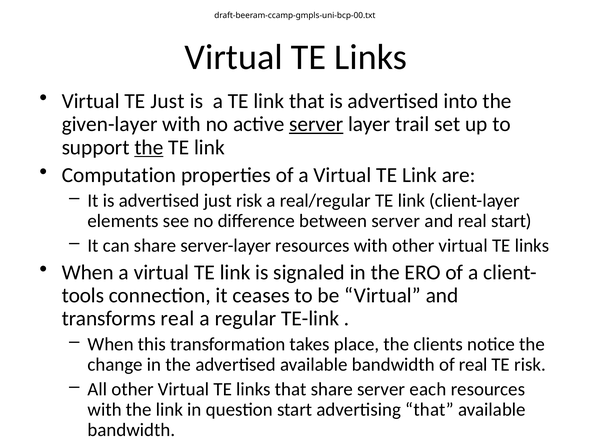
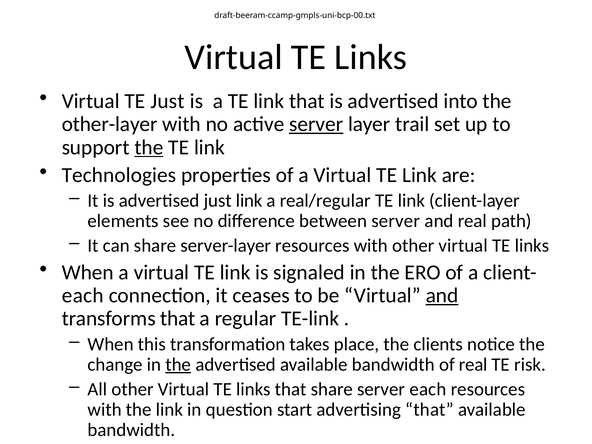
given-layer: given-layer -> other-layer
Computation: Computation -> Technologies
just risk: risk -> link
real start: start -> path
tools at (83, 296): tools -> each
and at (442, 296) underline: none -> present
transforms real: real -> that
the at (178, 365) underline: none -> present
